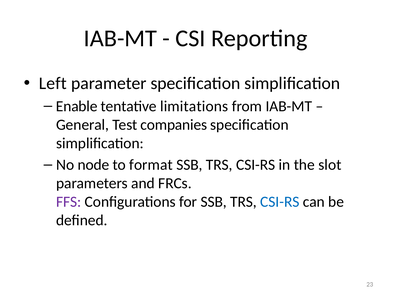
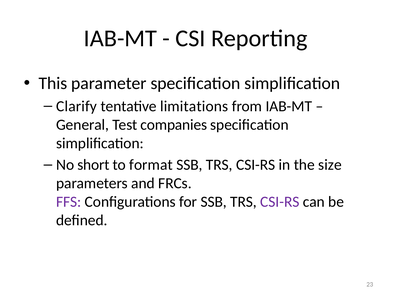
Left: Left -> This
Enable: Enable -> Clarify
node: node -> short
slot: slot -> size
CSI-RS at (280, 202) colour: blue -> purple
